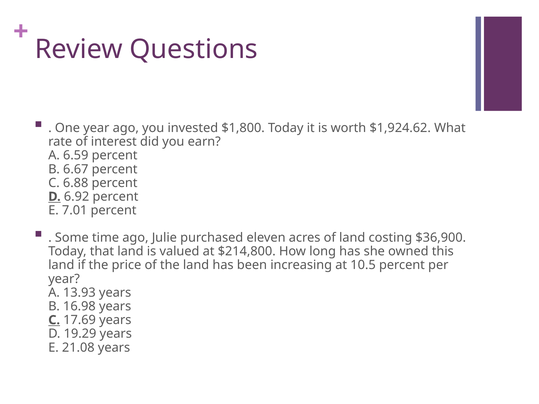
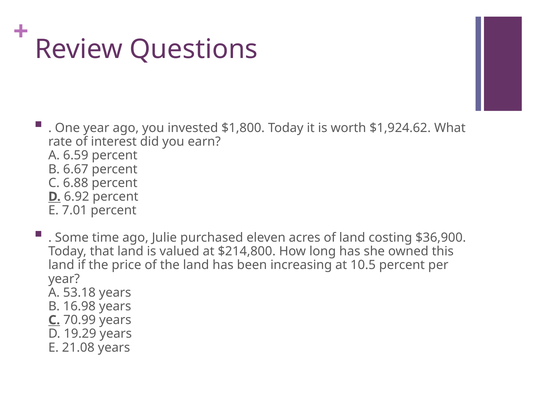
13.93: 13.93 -> 53.18
17.69: 17.69 -> 70.99
